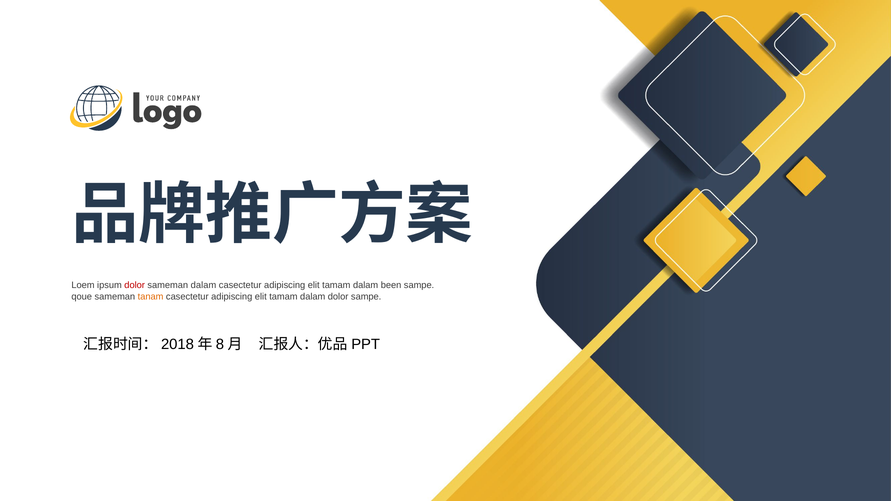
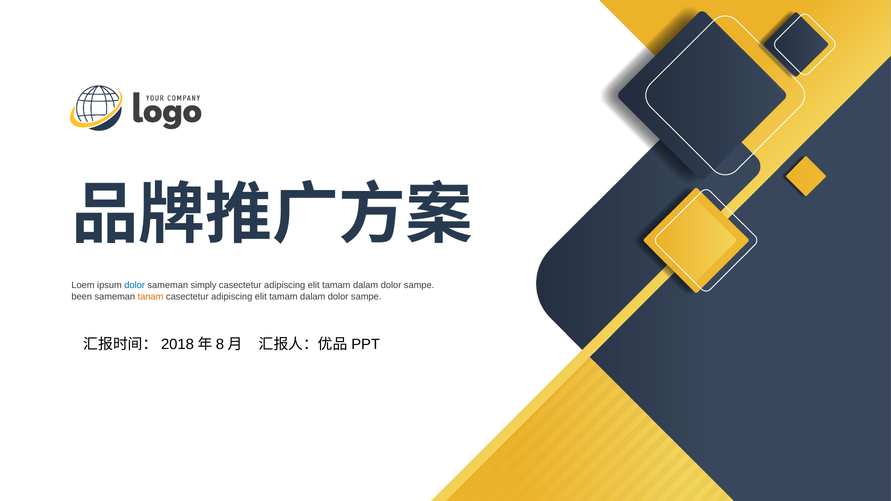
dolor at (135, 285) colour: red -> blue
sameman dalam: dalam -> simply
been at (391, 285): been -> dolor
qoue: qoue -> been
